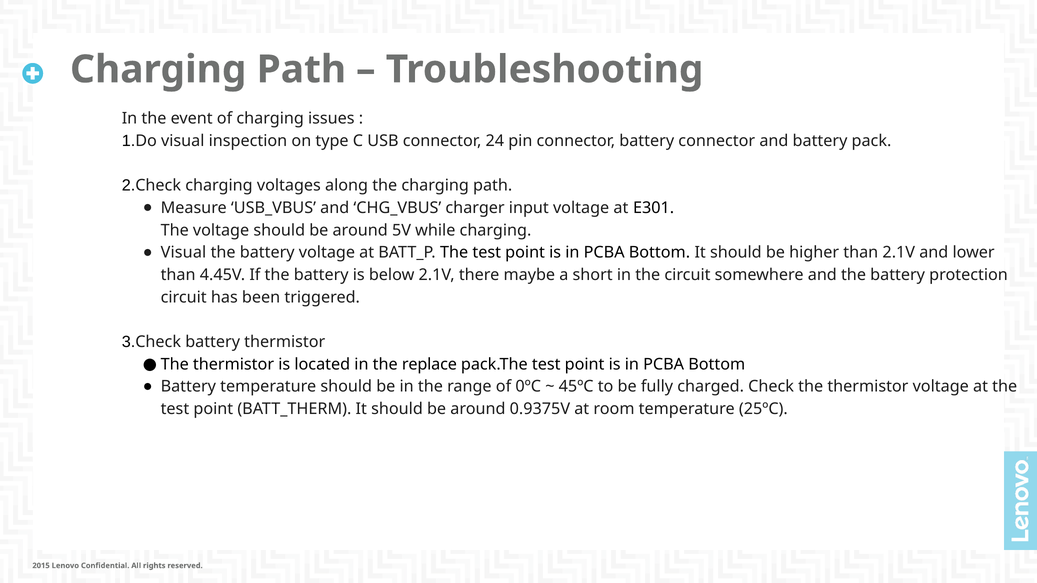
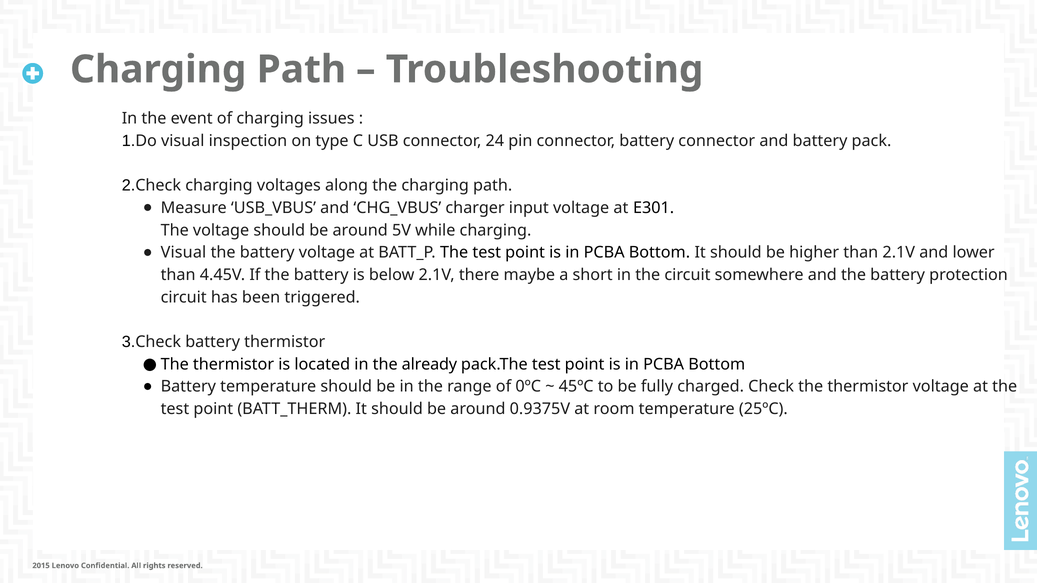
replace: replace -> already
